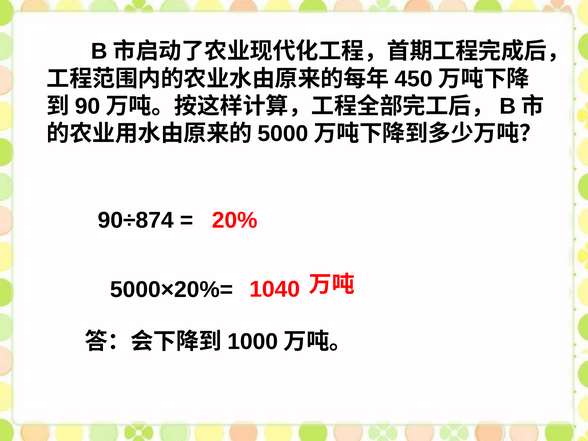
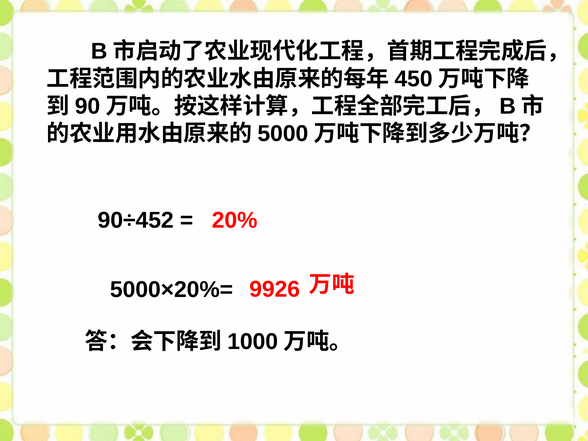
90÷874: 90÷874 -> 90÷452
1040: 1040 -> 9926
